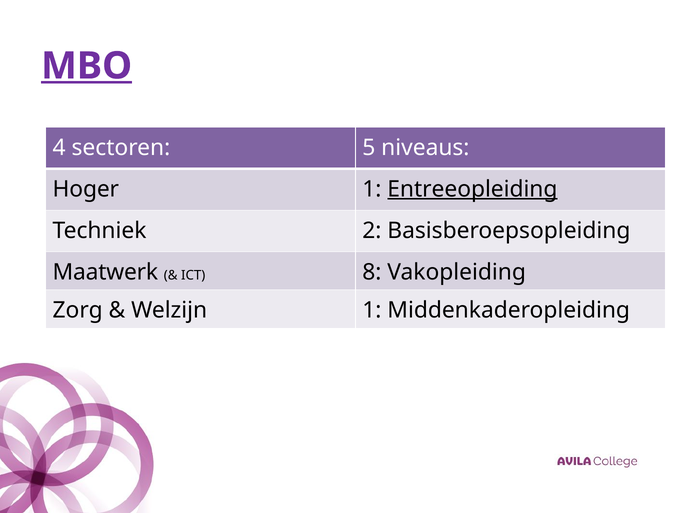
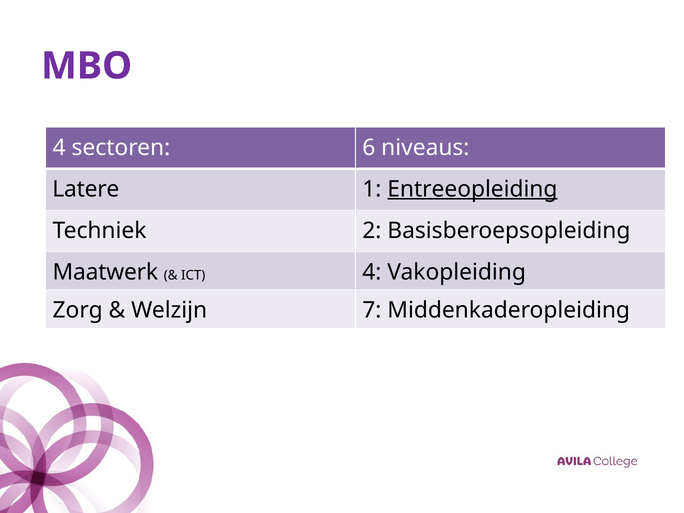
MBO underline: present -> none
5: 5 -> 6
Hoger: Hoger -> Latere
ICT 8: 8 -> 4
Welzijn 1: 1 -> 7
